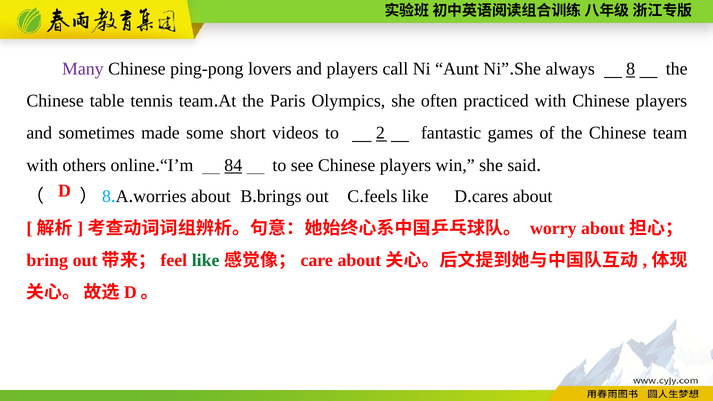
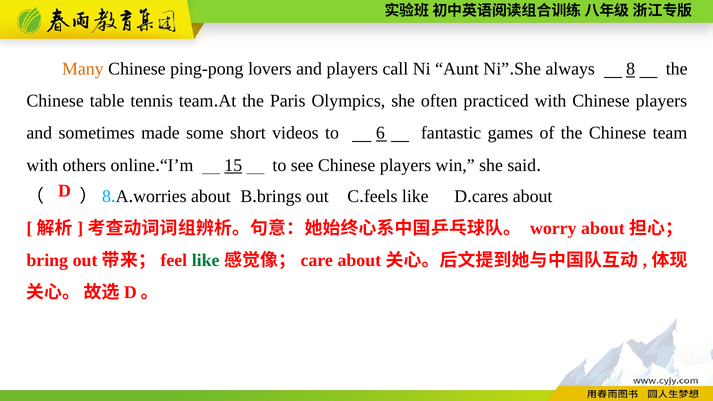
Many colour: purple -> orange
2: 2 -> 6
84: 84 -> 15
